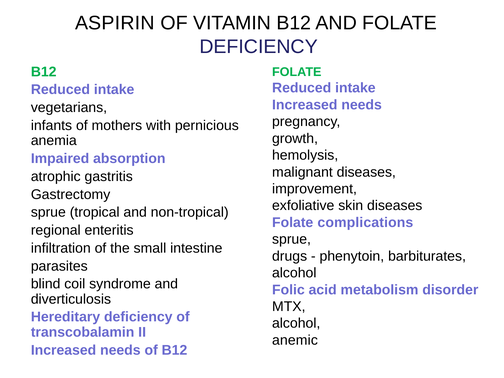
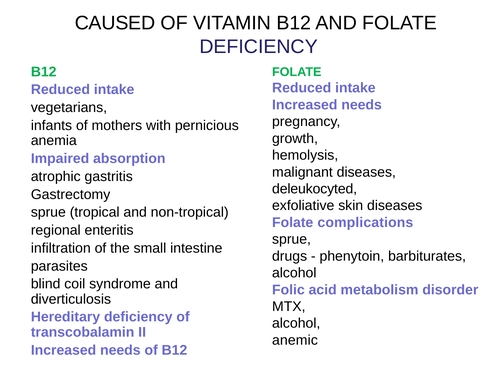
ASPIRIN: ASPIRIN -> CAUSED
improvement: improvement -> deleukocyted
